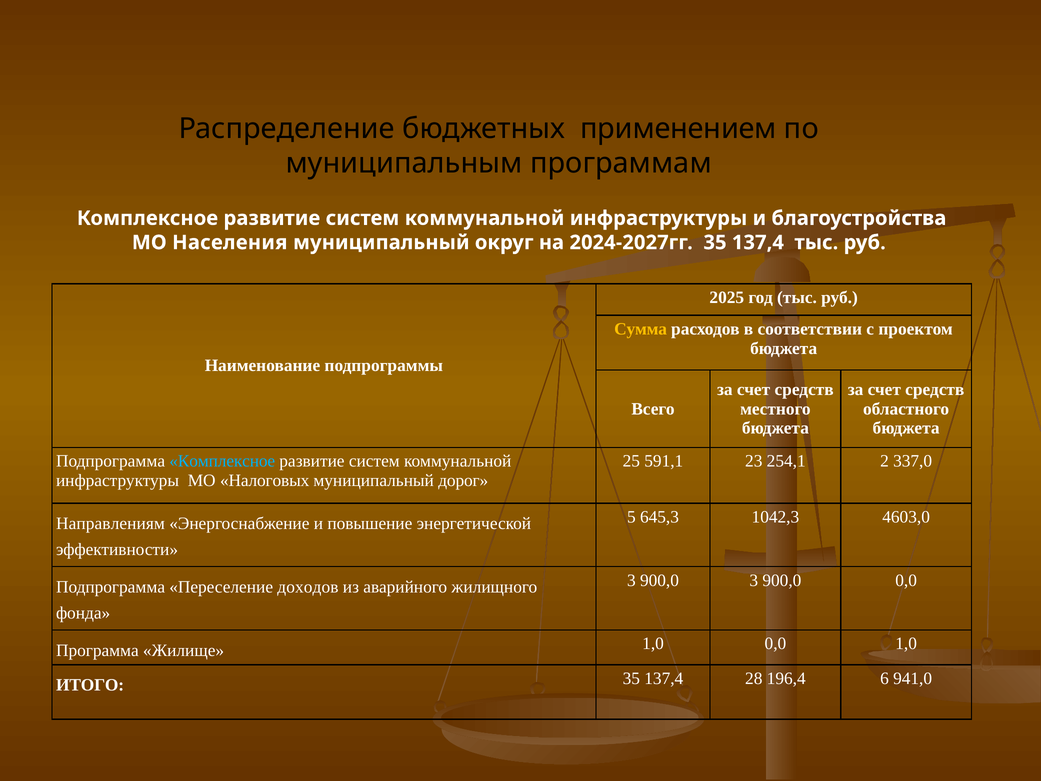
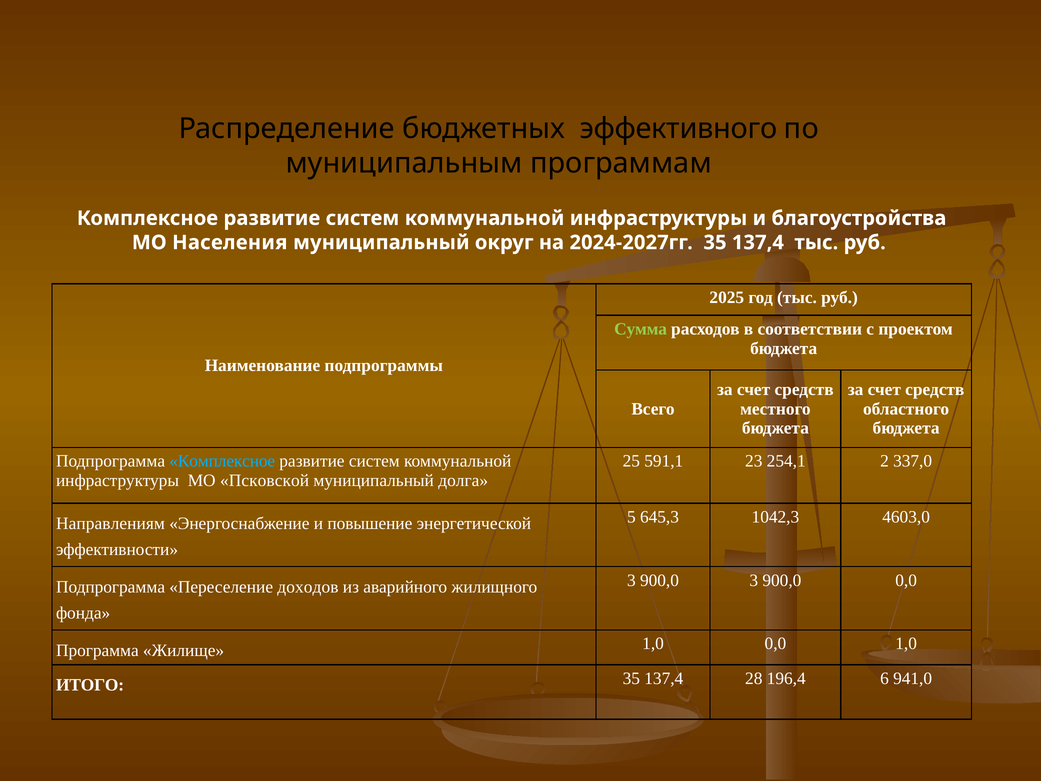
применением: применением -> эффективного
Сумма colour: yellow -> light green
Налоговых: Налоговых -> Псковской
дорог: дорог -> долга
